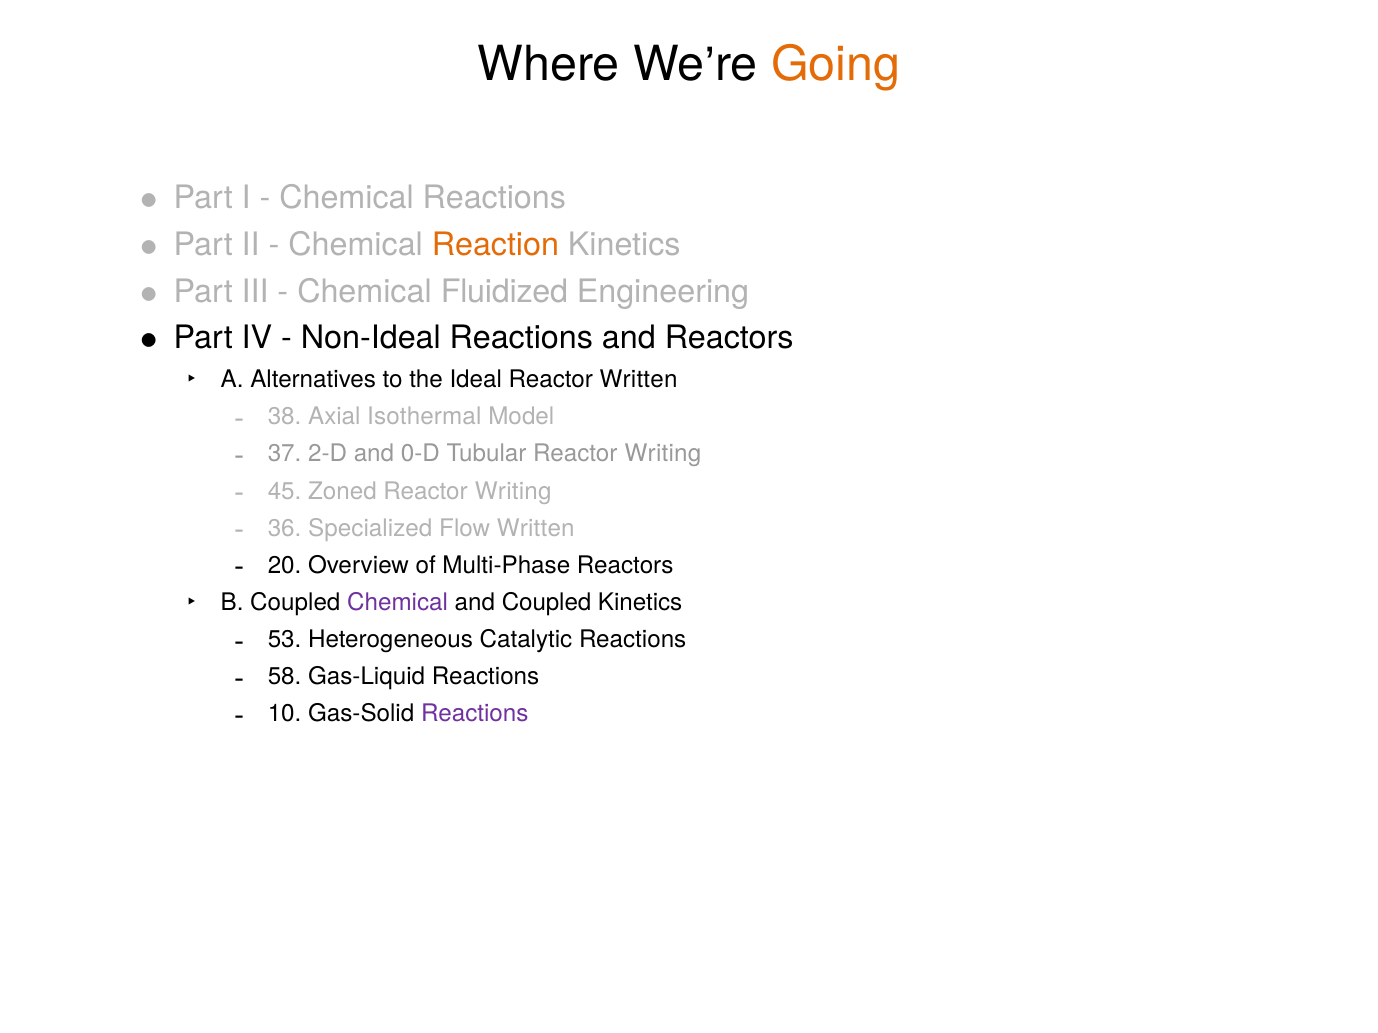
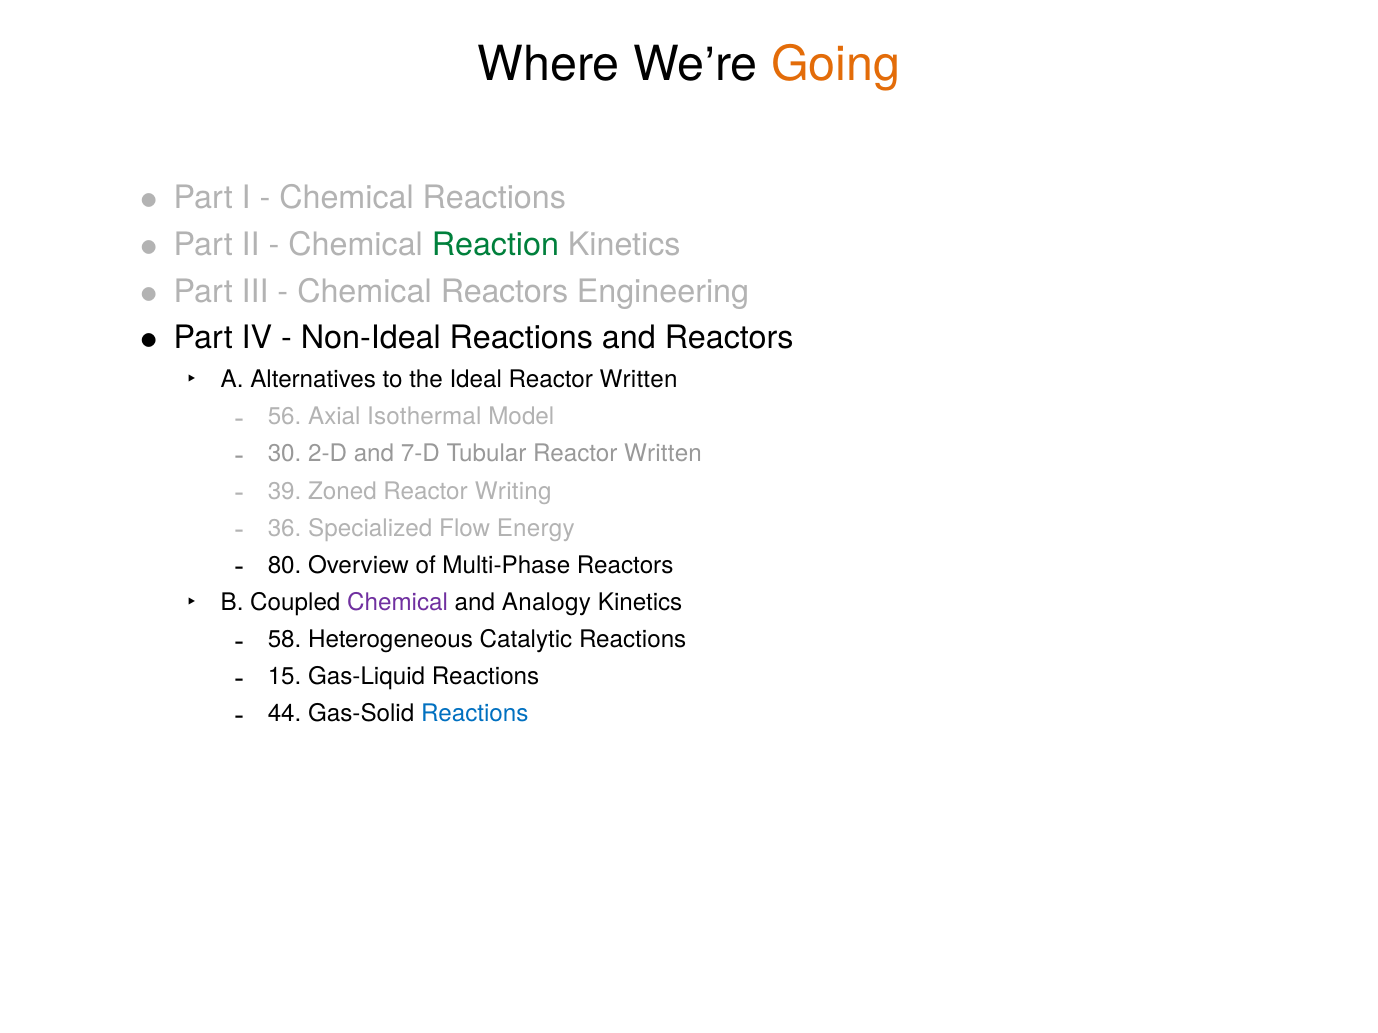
Reaction colour: orange -> green
Chemical Fluidized: Fluidized -> Reactors
38: 38 -> 56
37: 37 -> 30
0-D: 0-D -> 7-D
Tubular Reactor Writing: Writing -> Written
45: 45 -> 39
Flow Written: Written -> Energy
20: 20 -> 80
and Coupled: Coupled -> Analogy
53: 53 -> 58
58: 58 -> 15
10: 10 -> 44
Reactions at (475, 714) colour: purple -> blue
